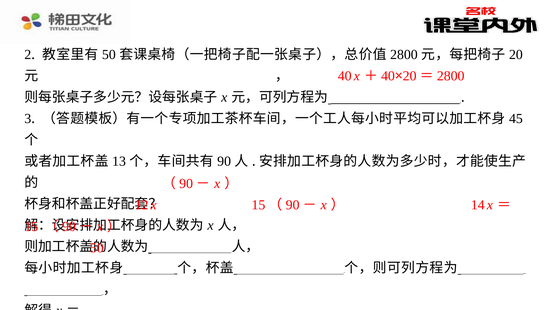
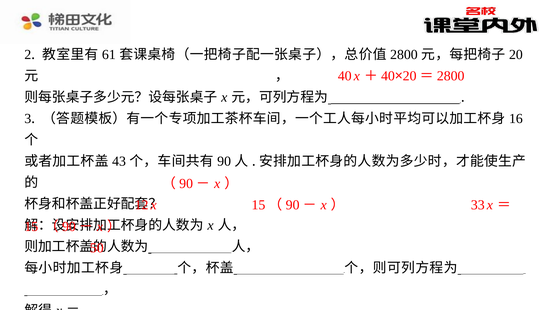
50 at (109, 55): 50 -> 61
45: 45 -> 16
13: 13 -> 43
14: 14 -> 33
